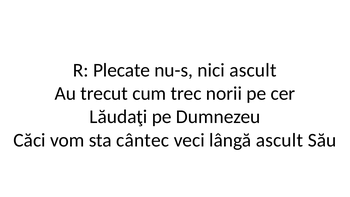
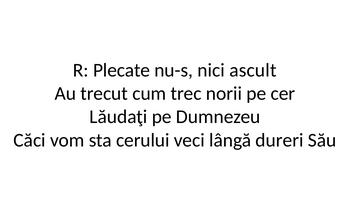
cântec: cântec -> cerului
lângă ascult: ascult -> dureri
